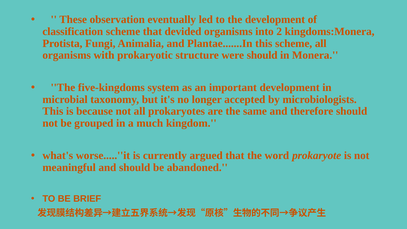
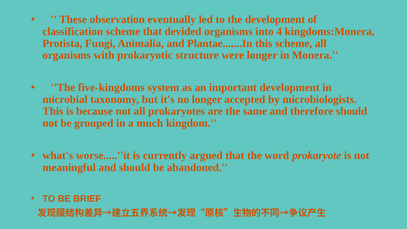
2: 2 -> 4
were should: should -> longer
